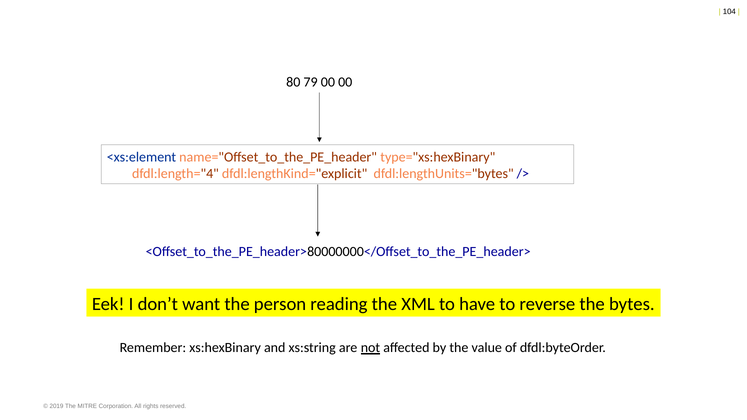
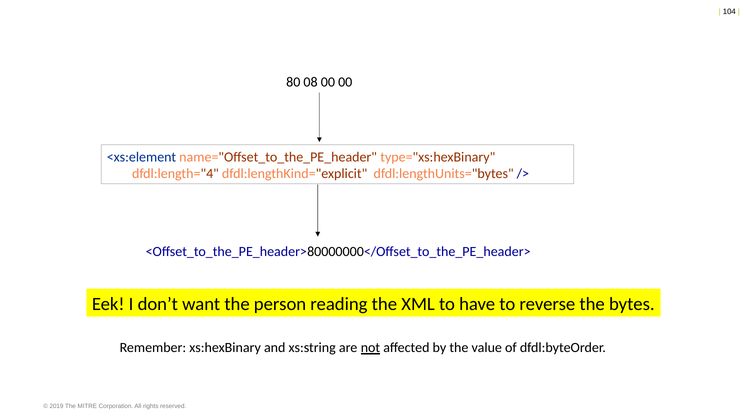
79: 79 -> 08
